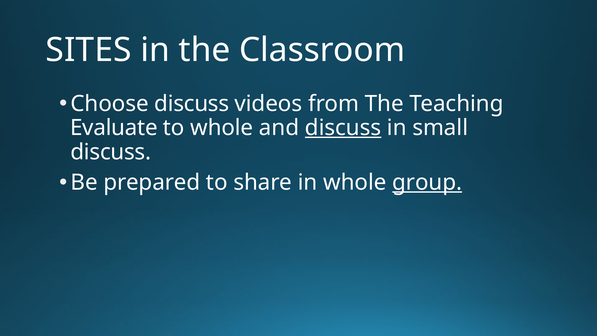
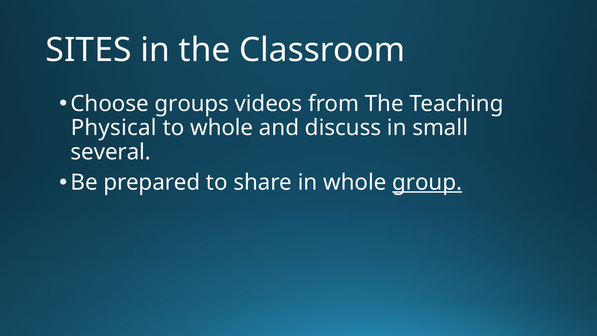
Choose discuss: discuss -> groups
Evaluate: Evaluate -> Physical
discuss at (343, 128) underline: present -> none
discuss at (111, 152): discuss -> several
